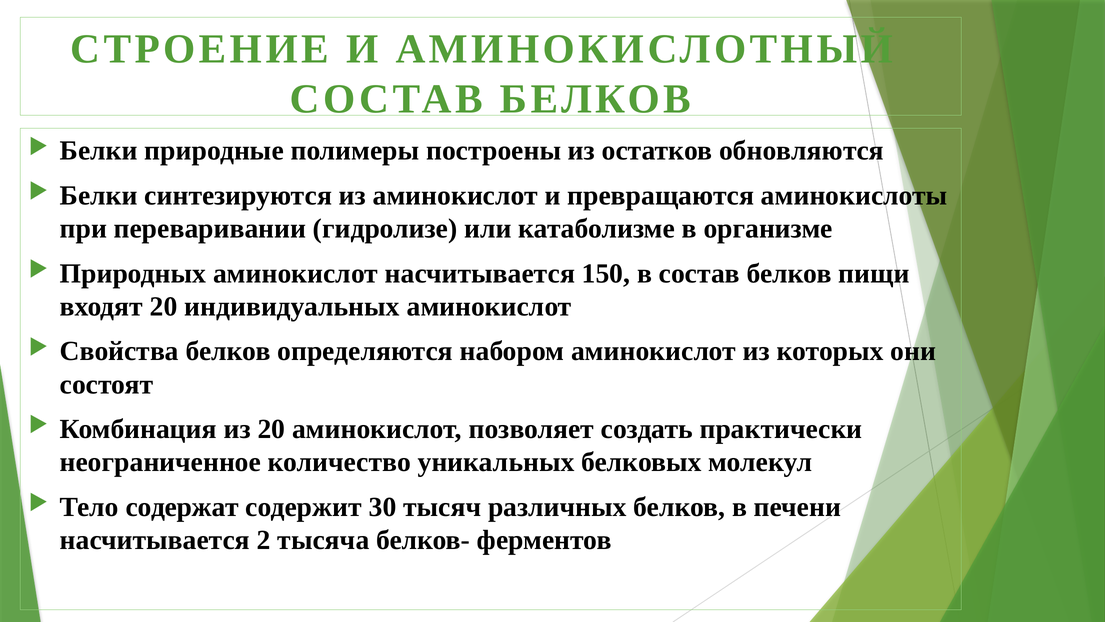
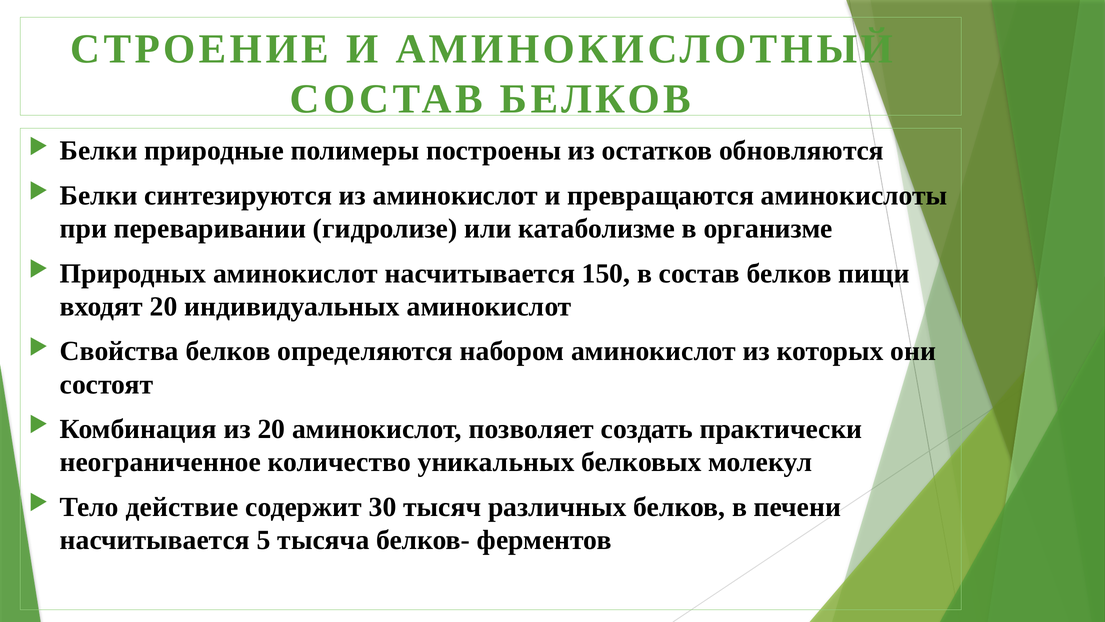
содержат: содержат -> действие
2: 2 -> 5
